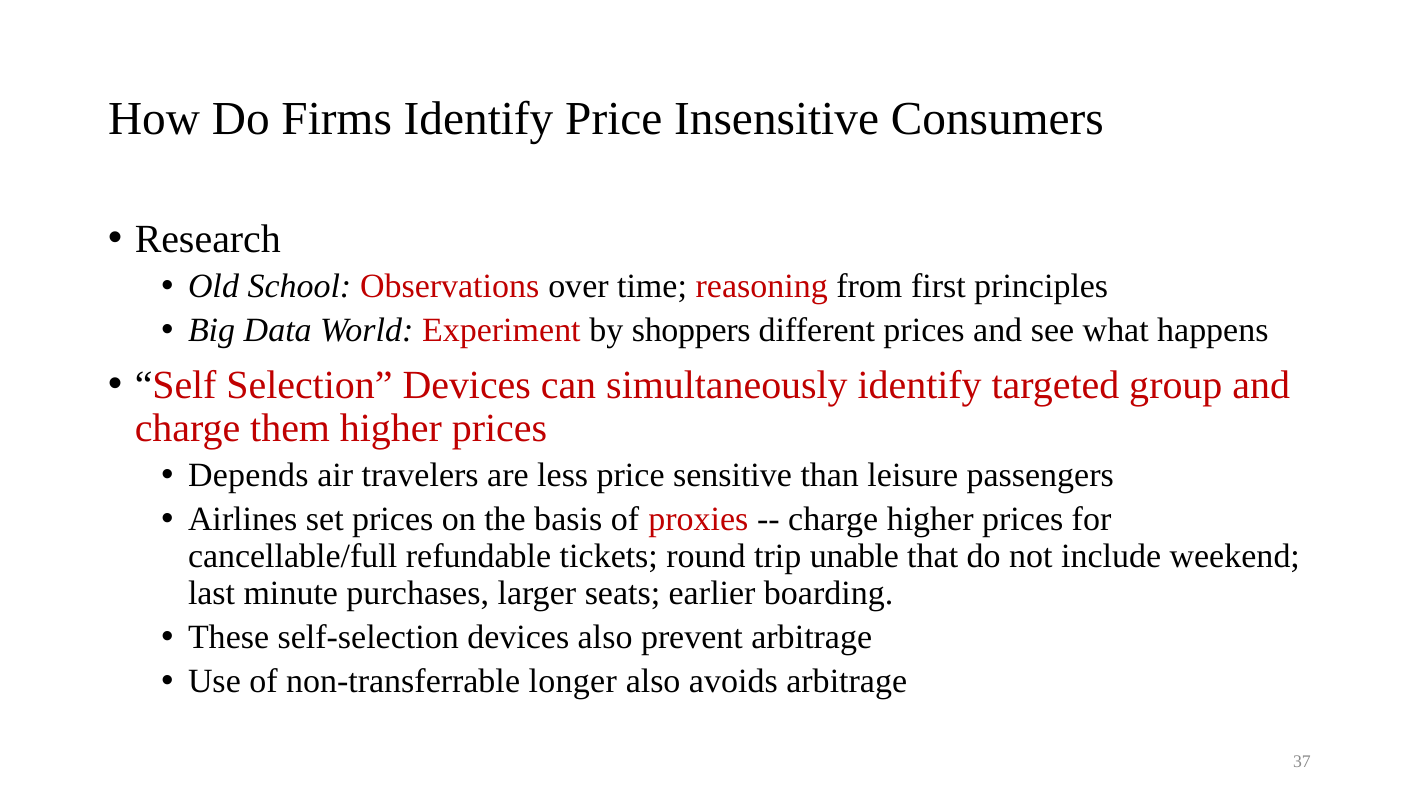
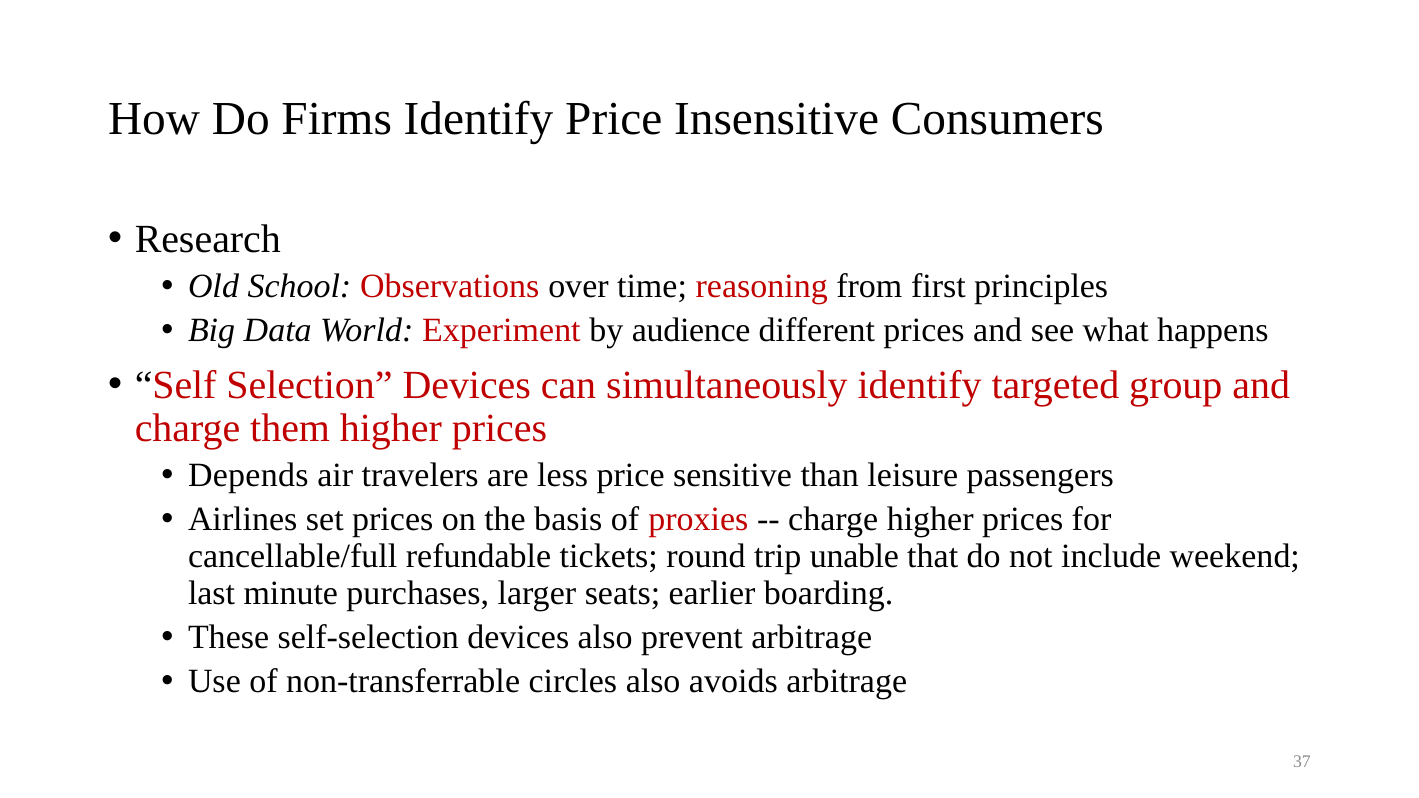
shoppers: shoppers -> audience
longer: longer -> circles
